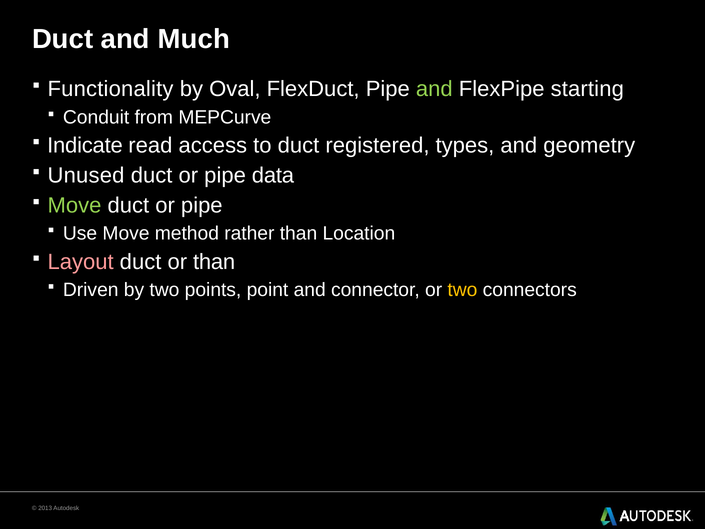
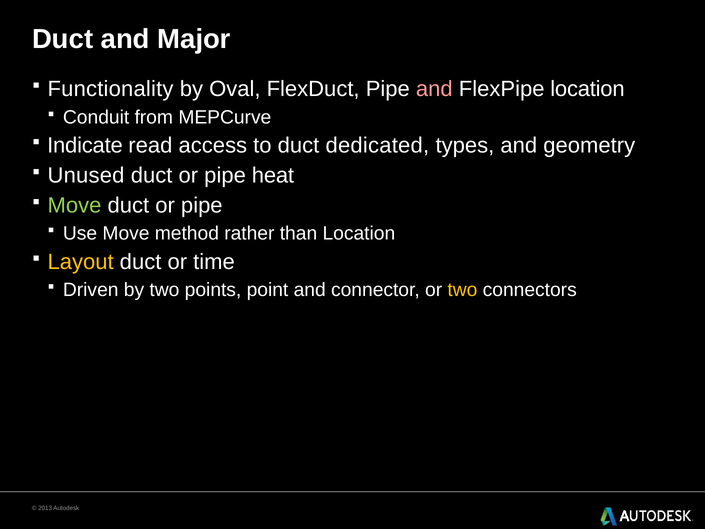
Much: Much -> Major
and at (434, 89) colour: light green -> pink
FlexPipe starting: starting -> location
registered: registered -> dedicated
data: data -> heat
Layout colour: pink -> yellow
or than: than -> time
